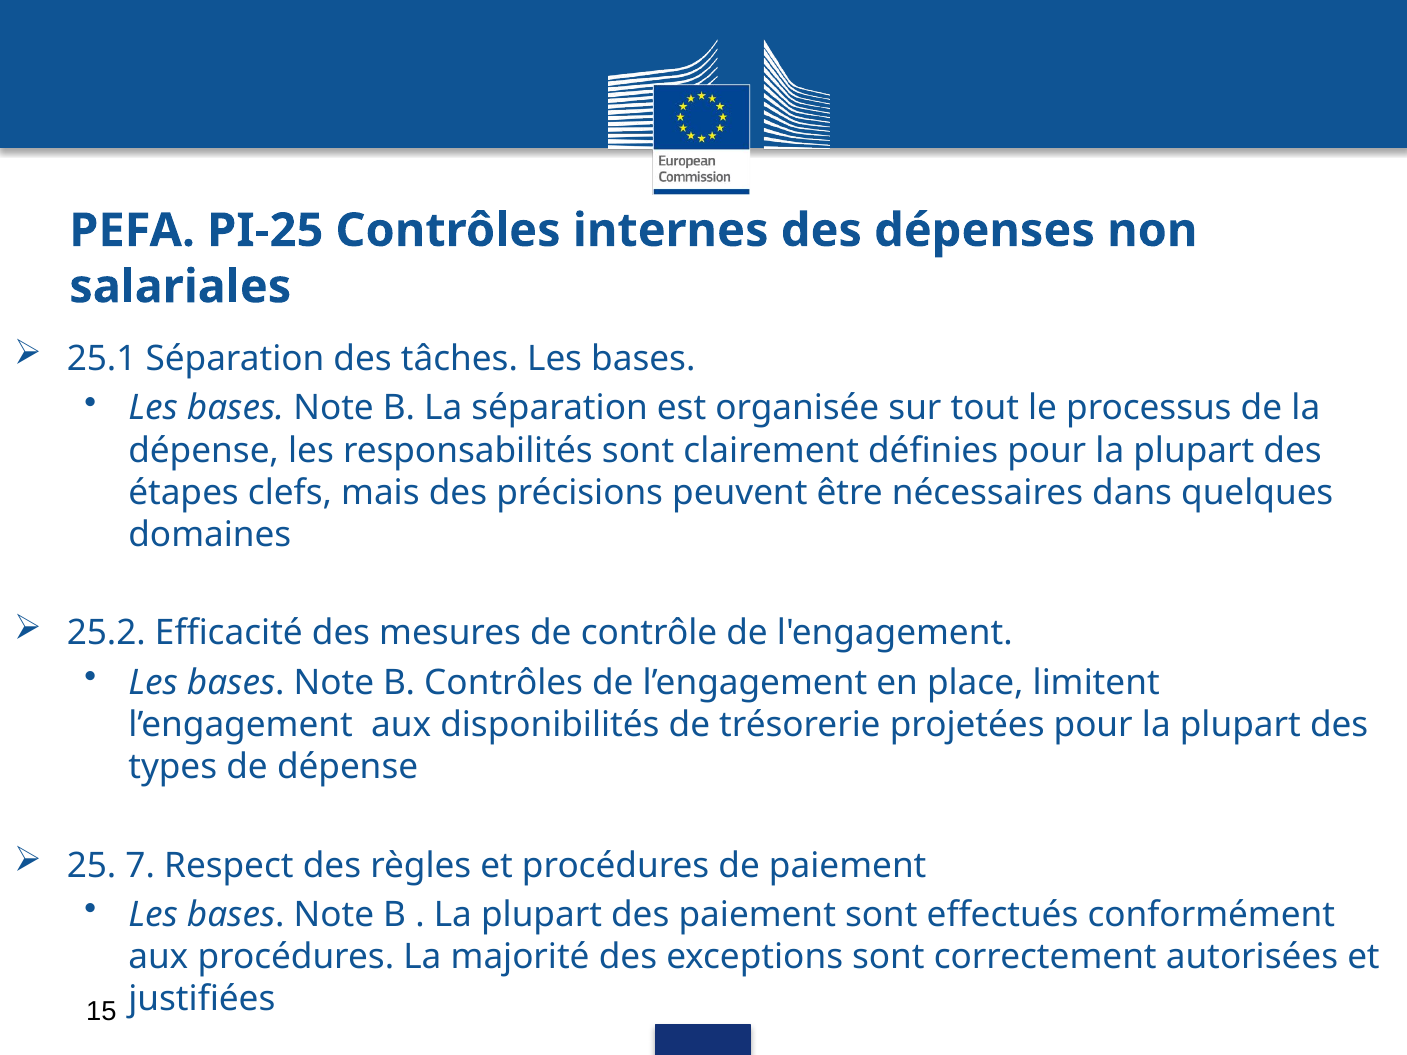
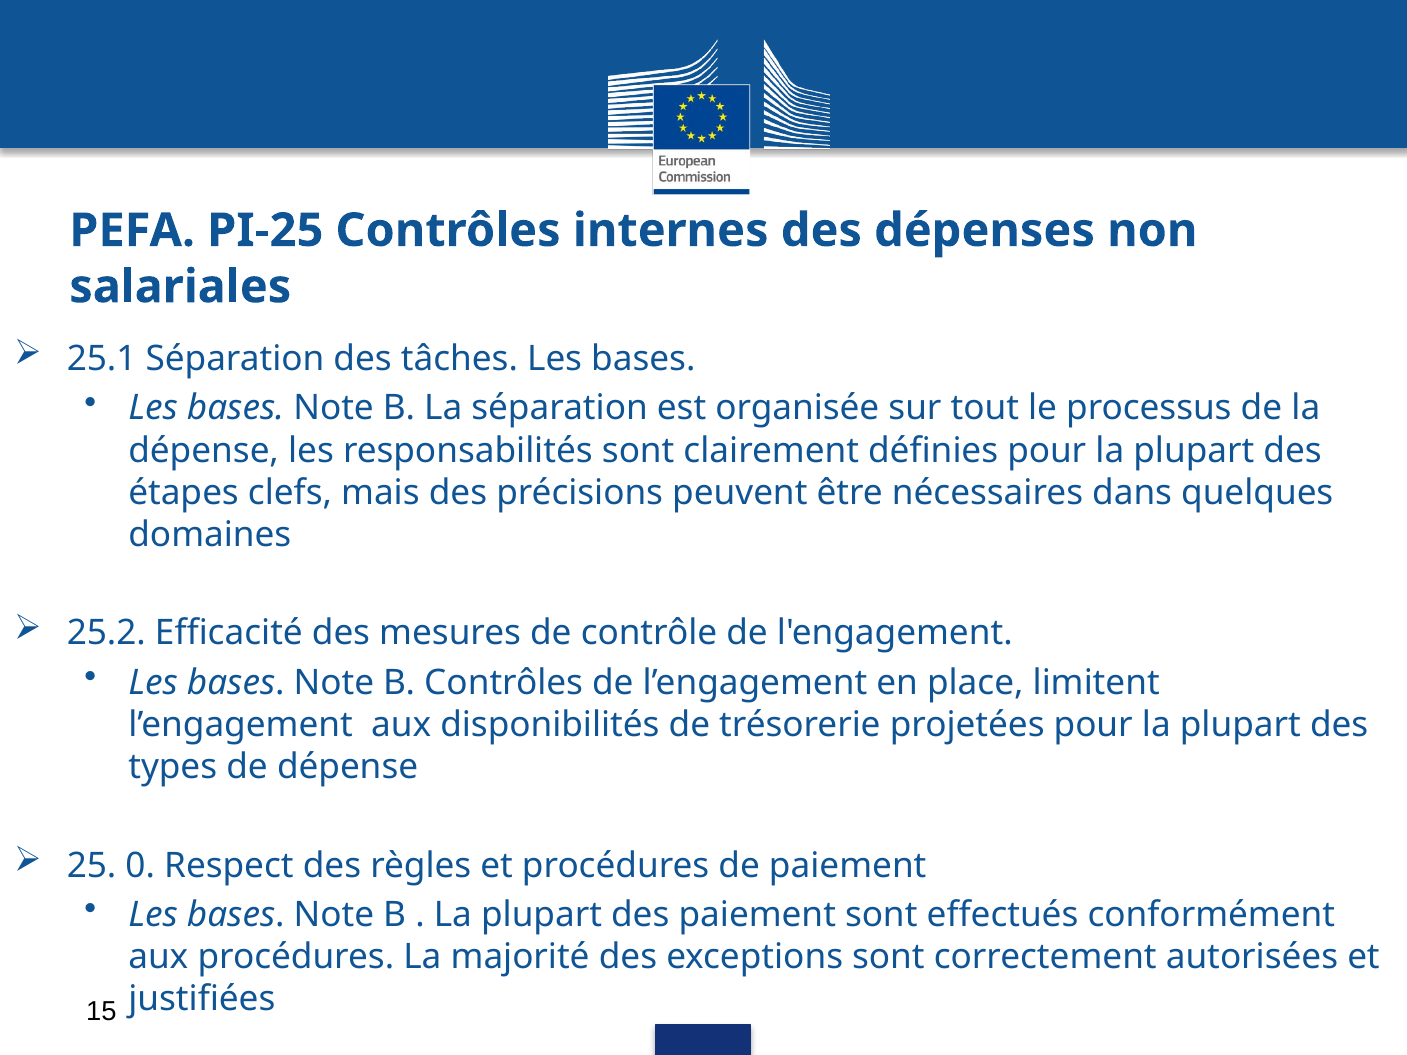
7: 7 -> 0
